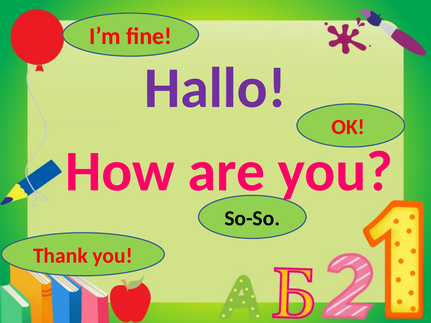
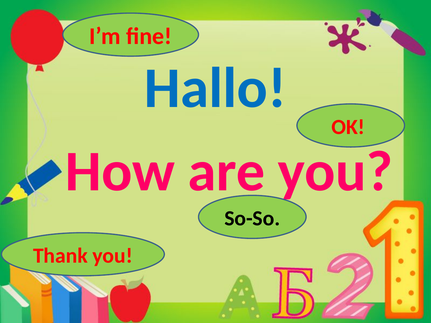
Hallo colour: purple -> blue
